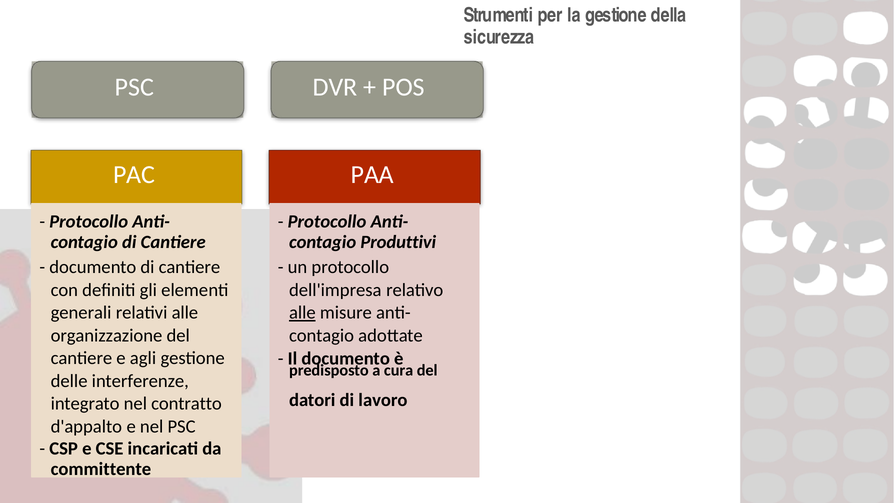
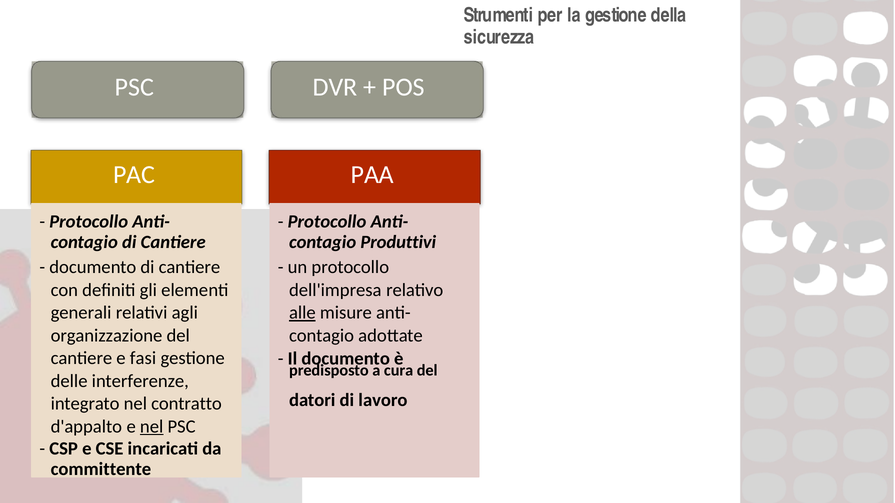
relativi alle: alle -> agli
agli: agli -> fasi
nel at (152, 427) underline: none -> present
